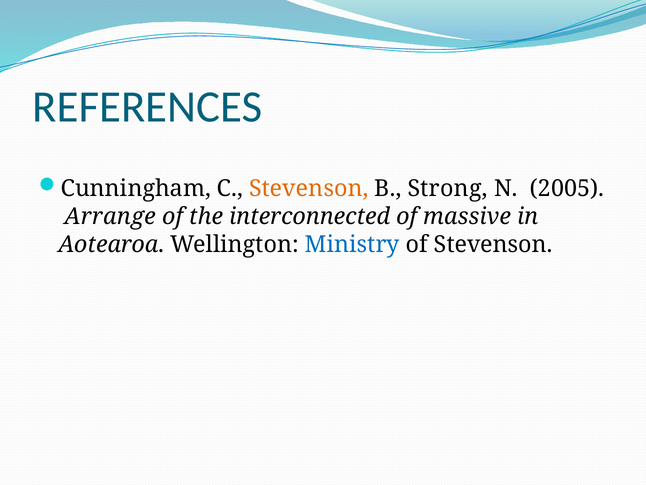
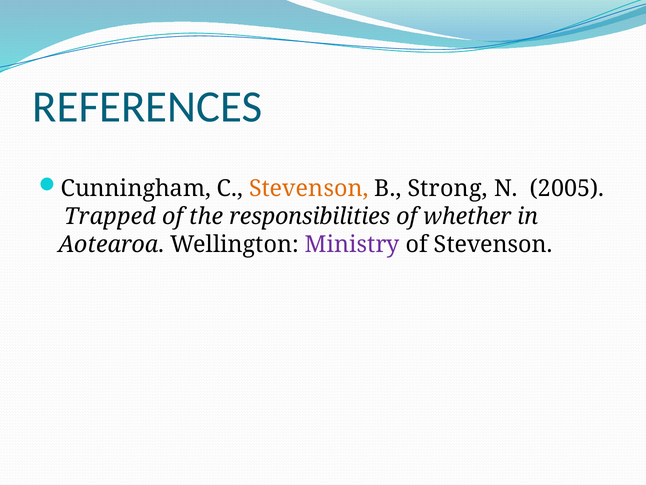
Arrange: Arrange -> Trapped
interconnected: interconnected -> responsibilities
massive: massive -> whether
Ministry colour: blue -> purple
